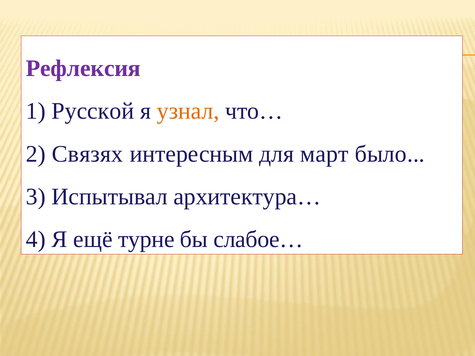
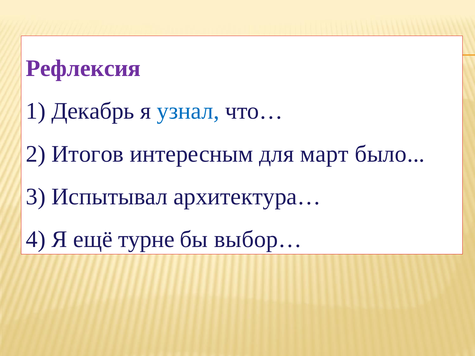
Русской: Русской -> Декабрь
узнал colour: orange -> blue
Связях: Связях -> Итогов
слабое…: слабое… -> выбор…
